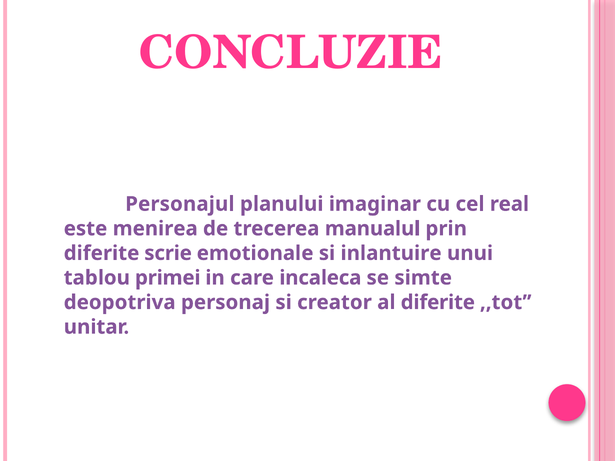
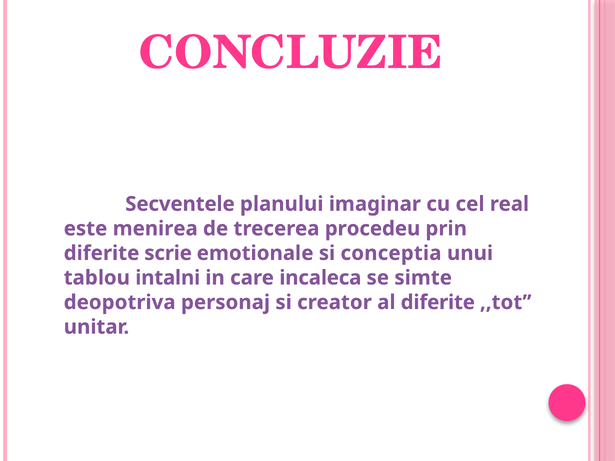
Personajul: Personajul -> Secventele
manualul: manualul -> procedeu
inlantuire: inlantuire -> conceptia
primei: primei -> intalni
